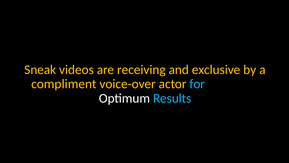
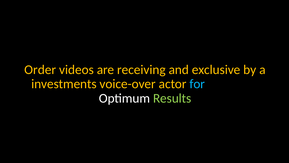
Sneak: Sneak -> Order
compliment: compliment -> investments
Results colour: light blue -> light green
